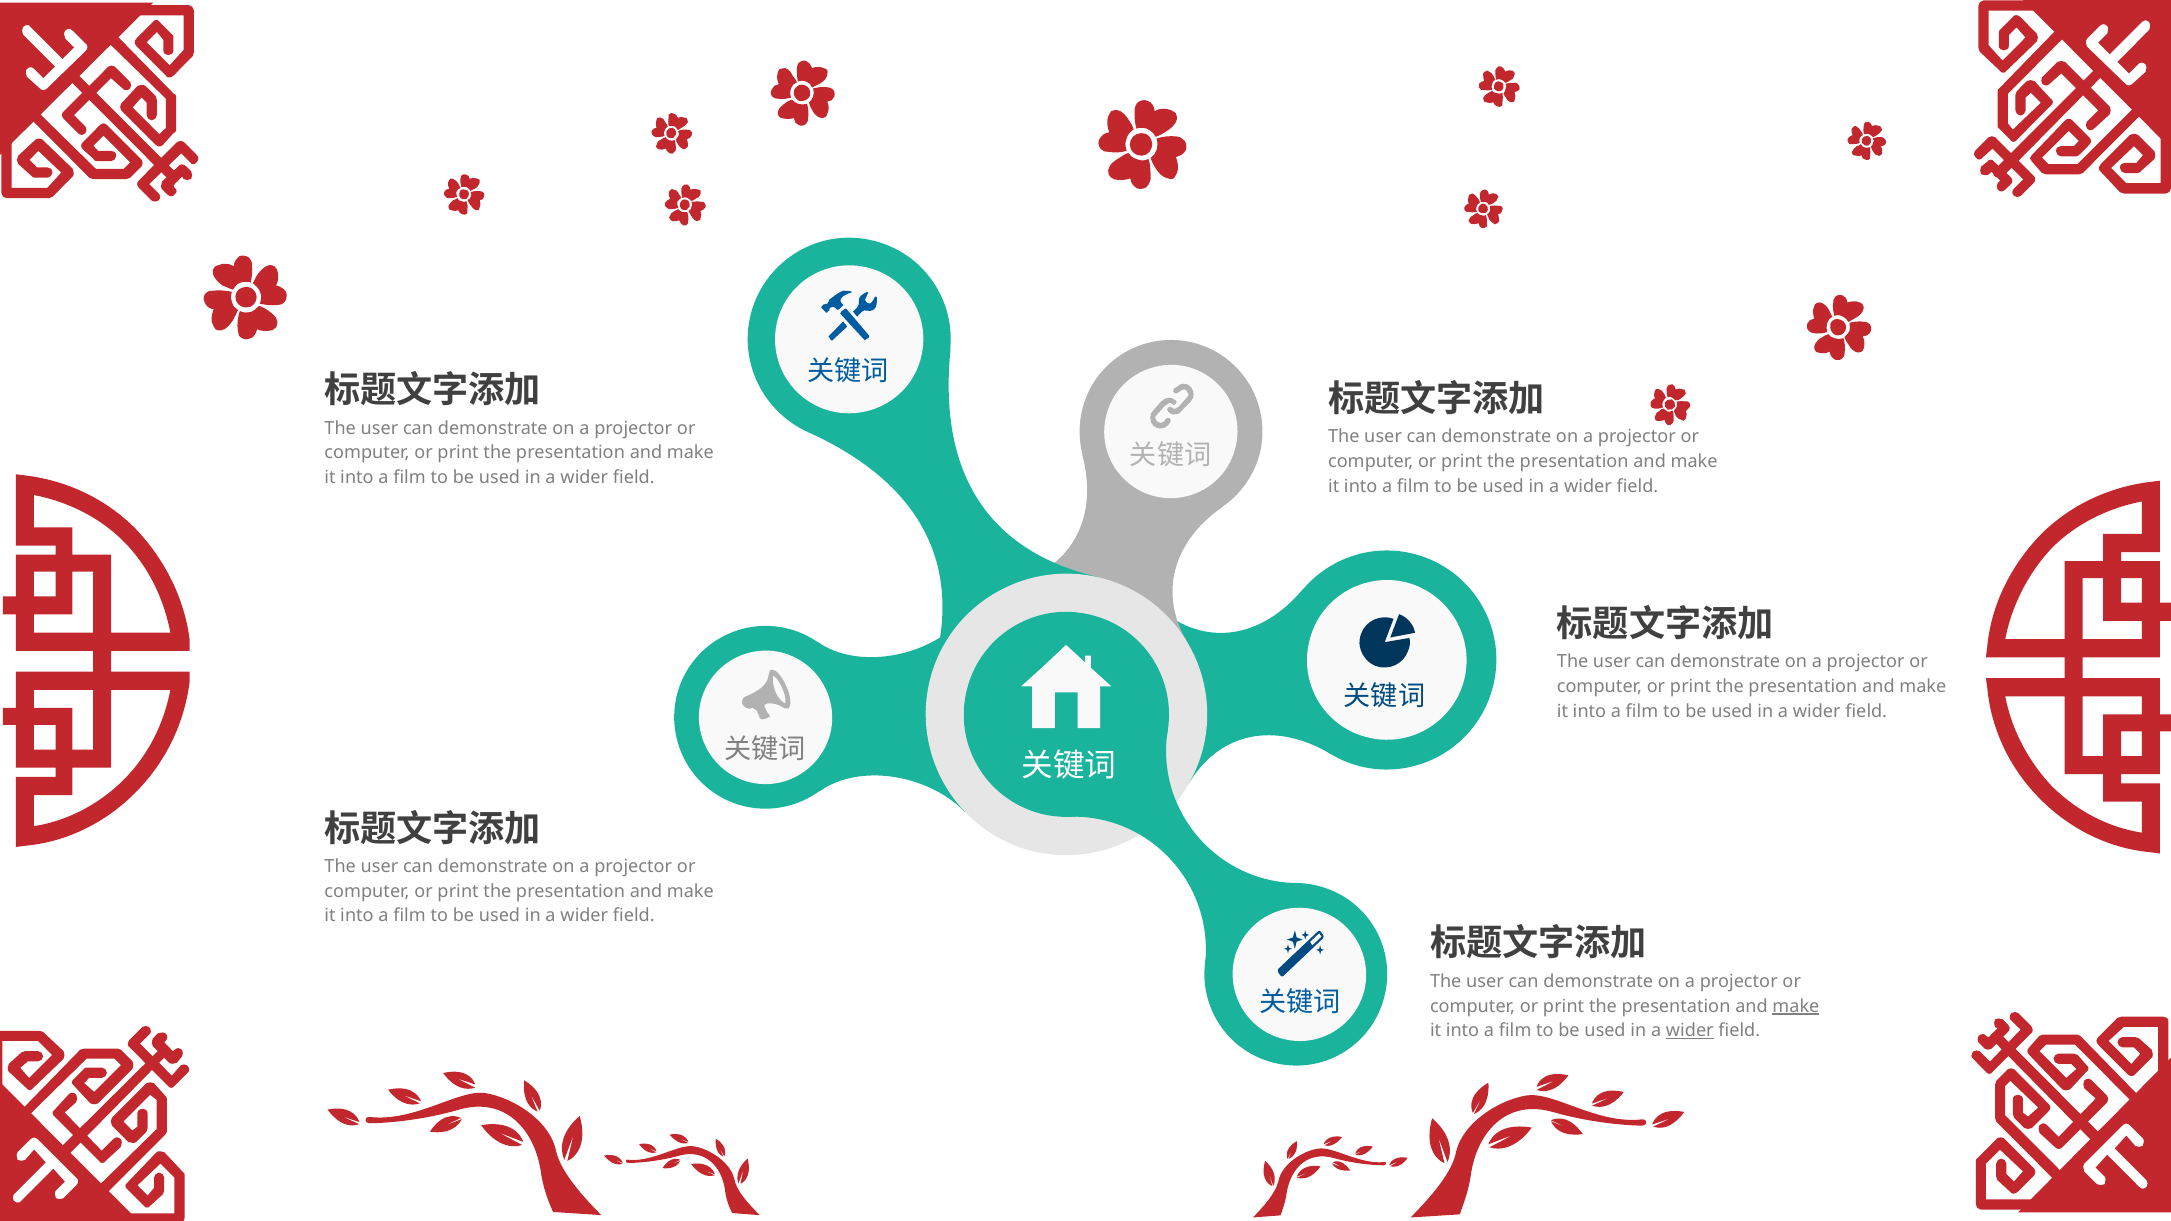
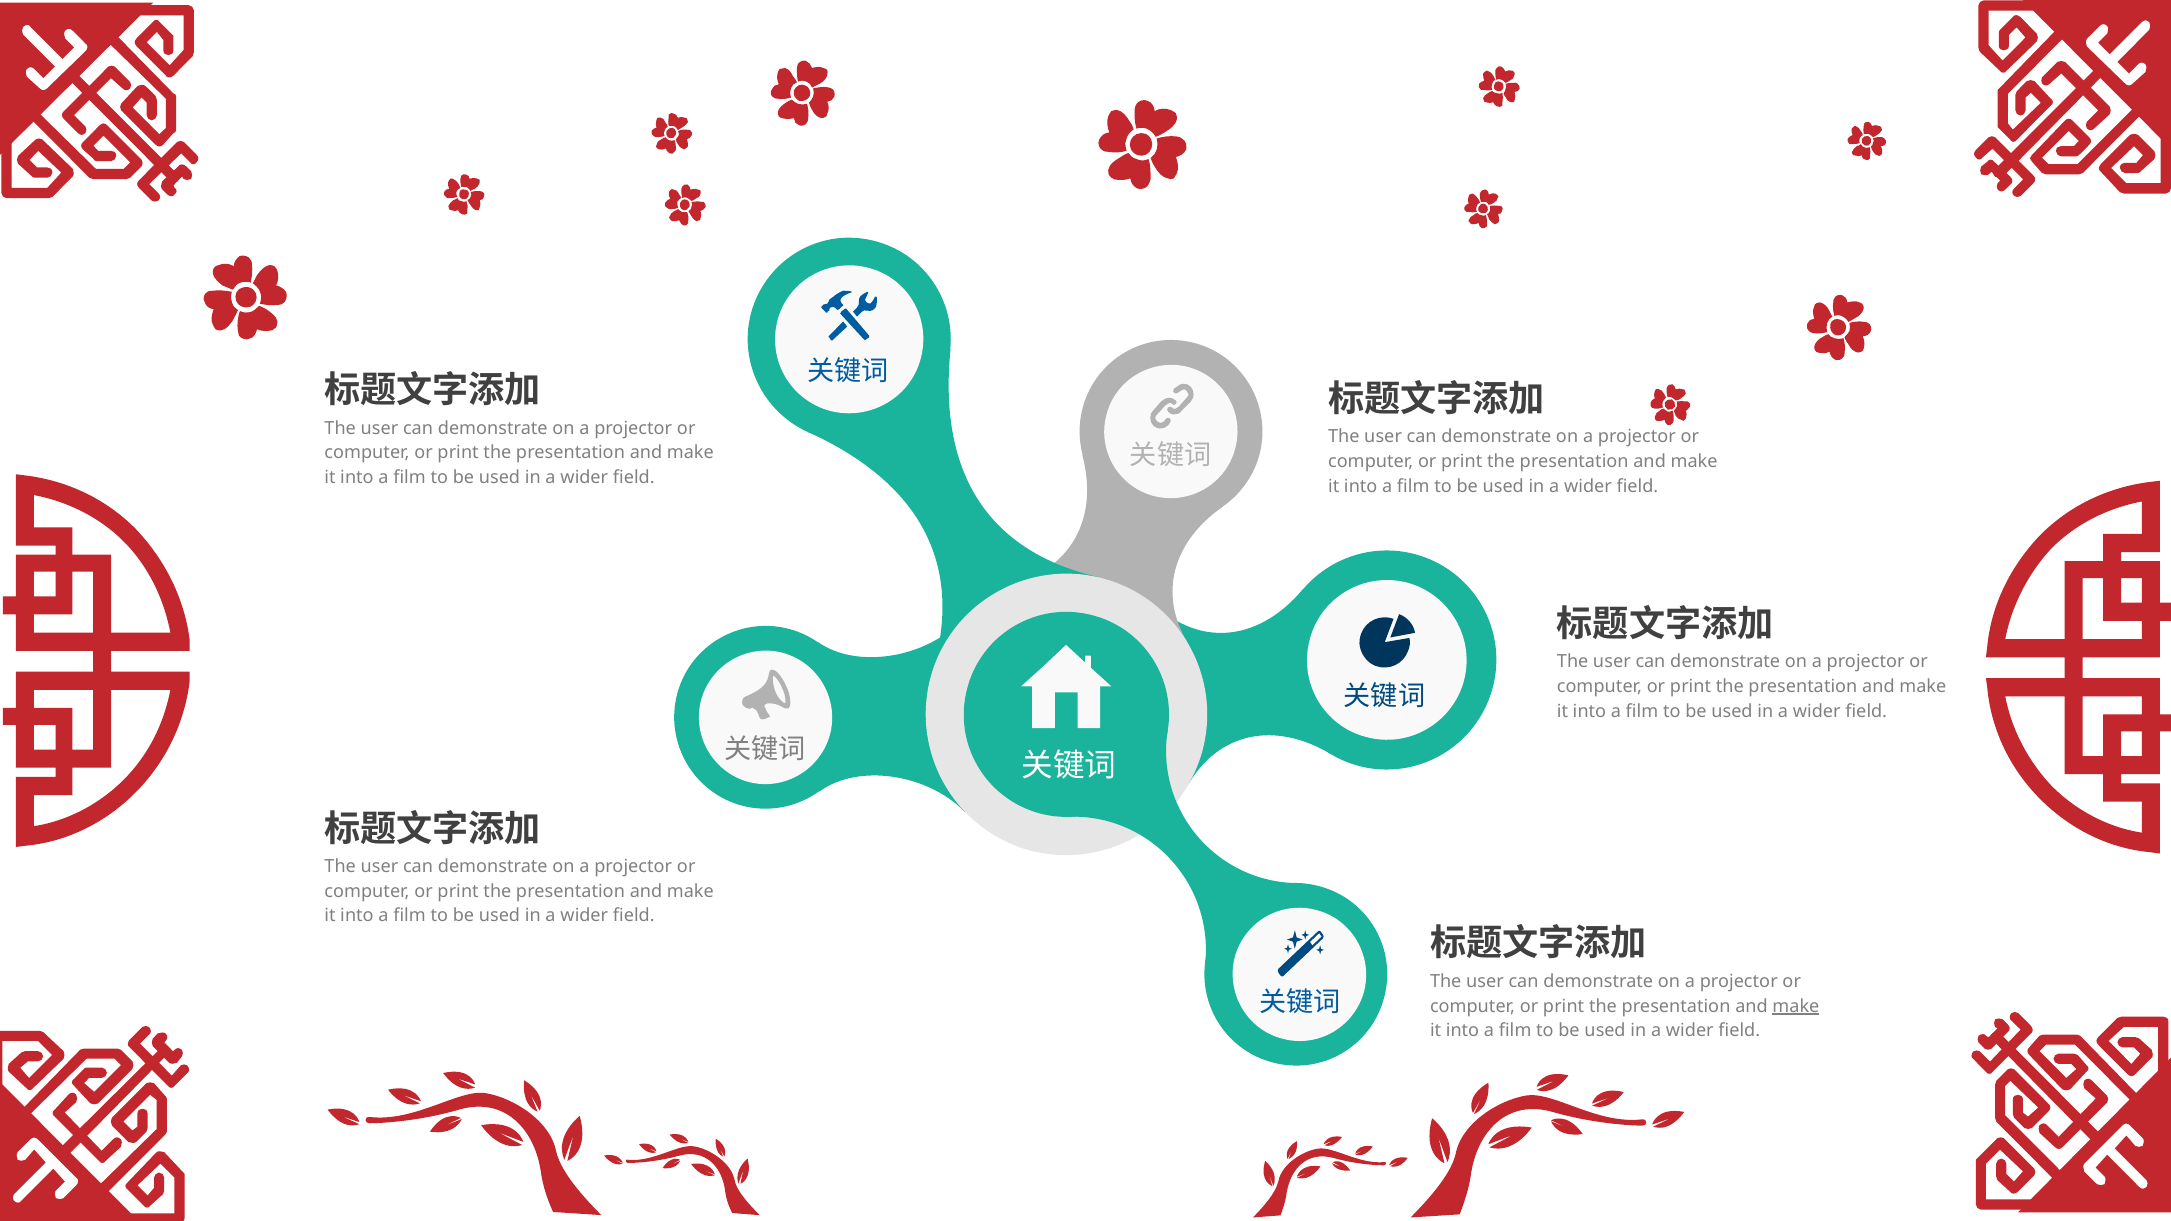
wider at (1690, 1031) underline: present -> none
